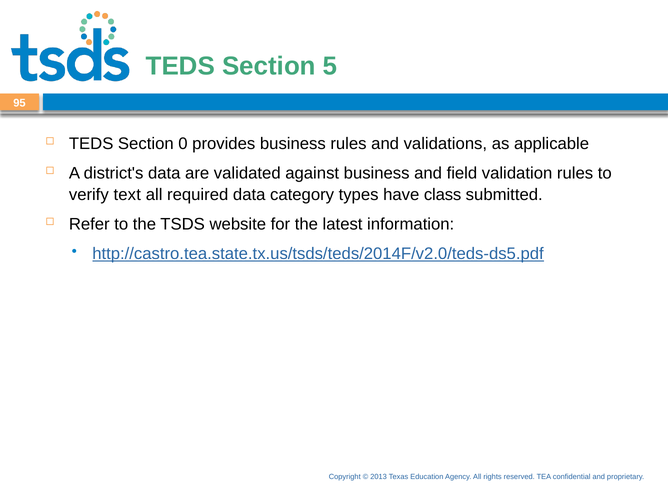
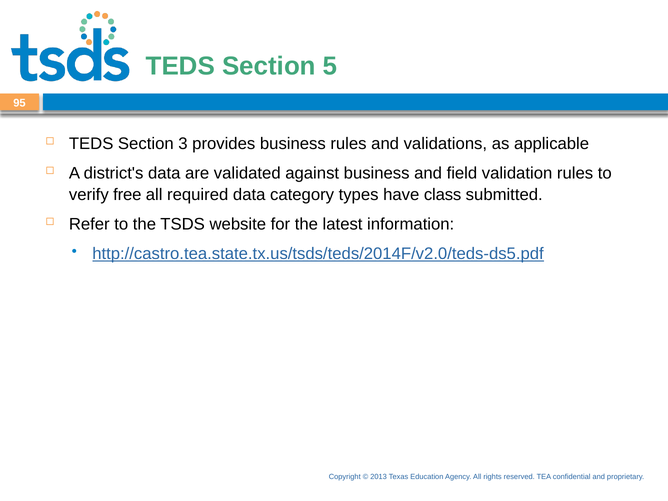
0: 0 -> 3
text: text -> free
